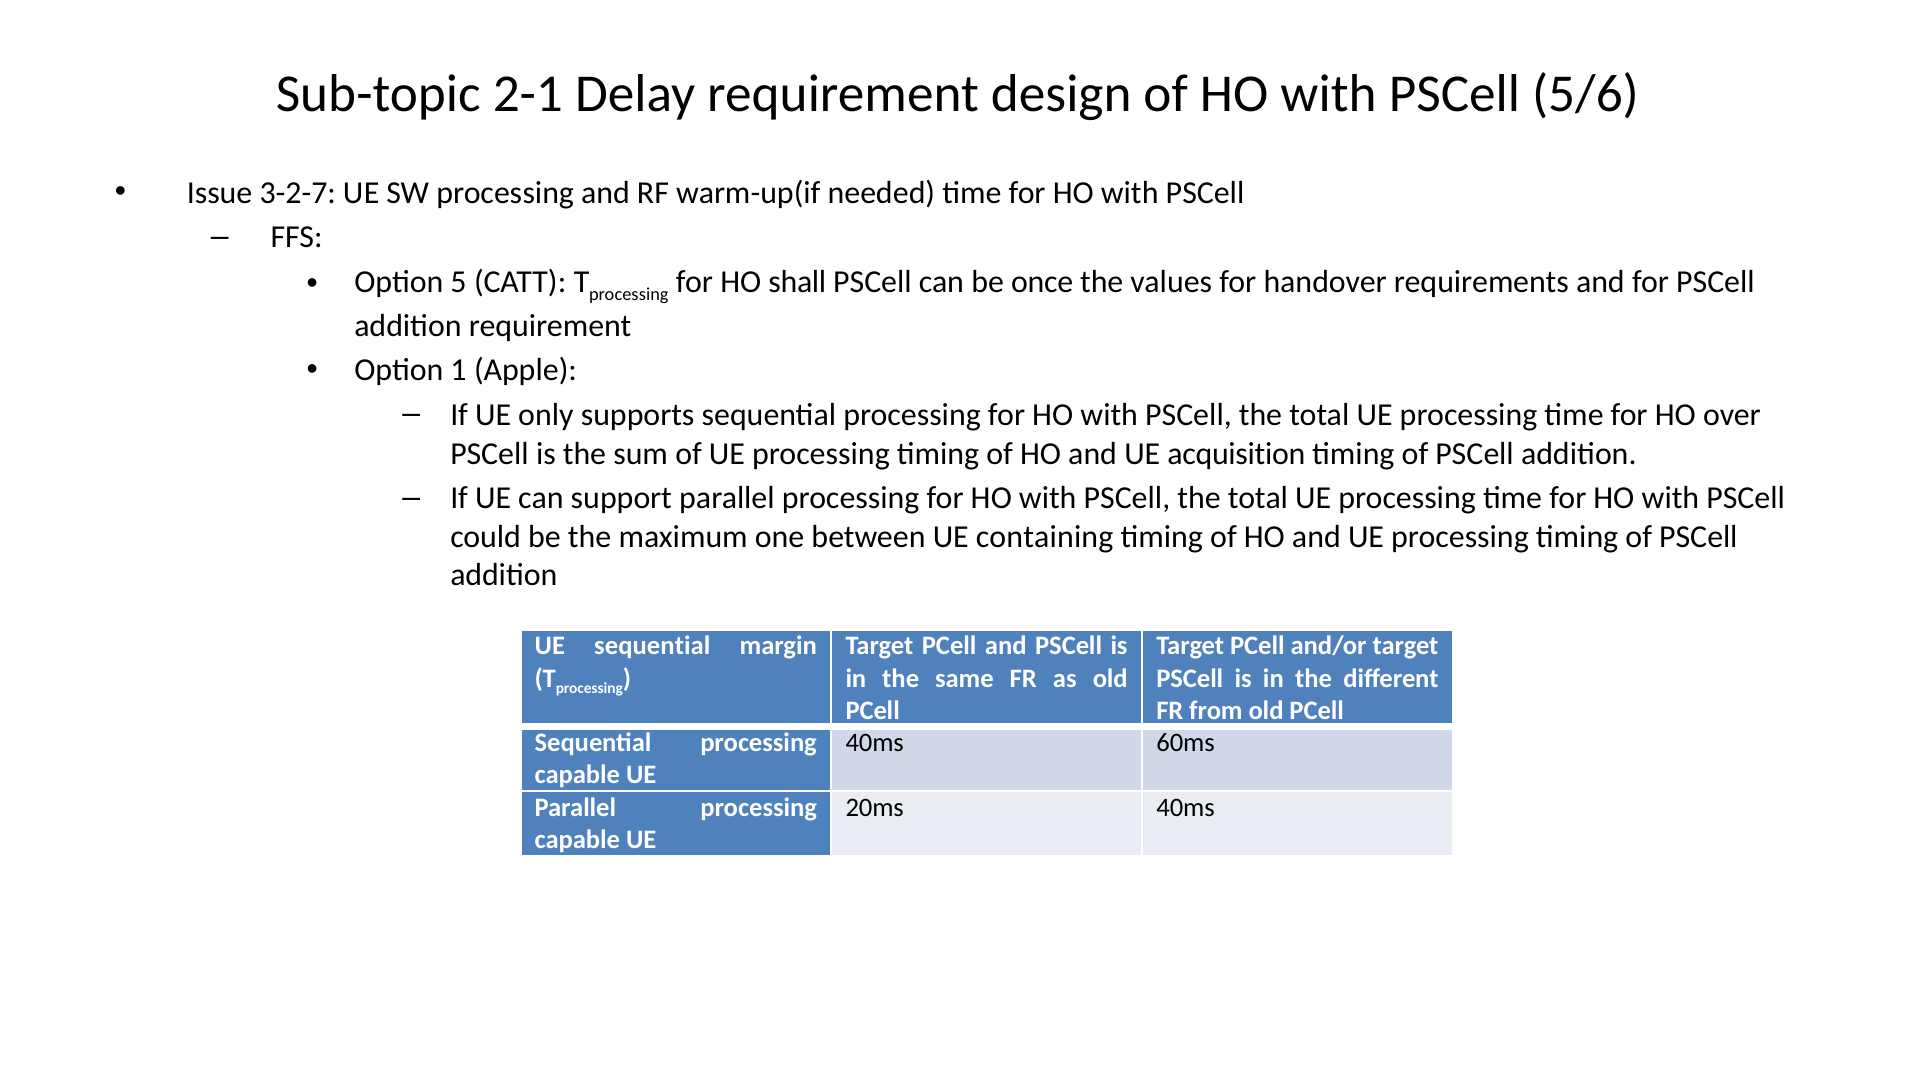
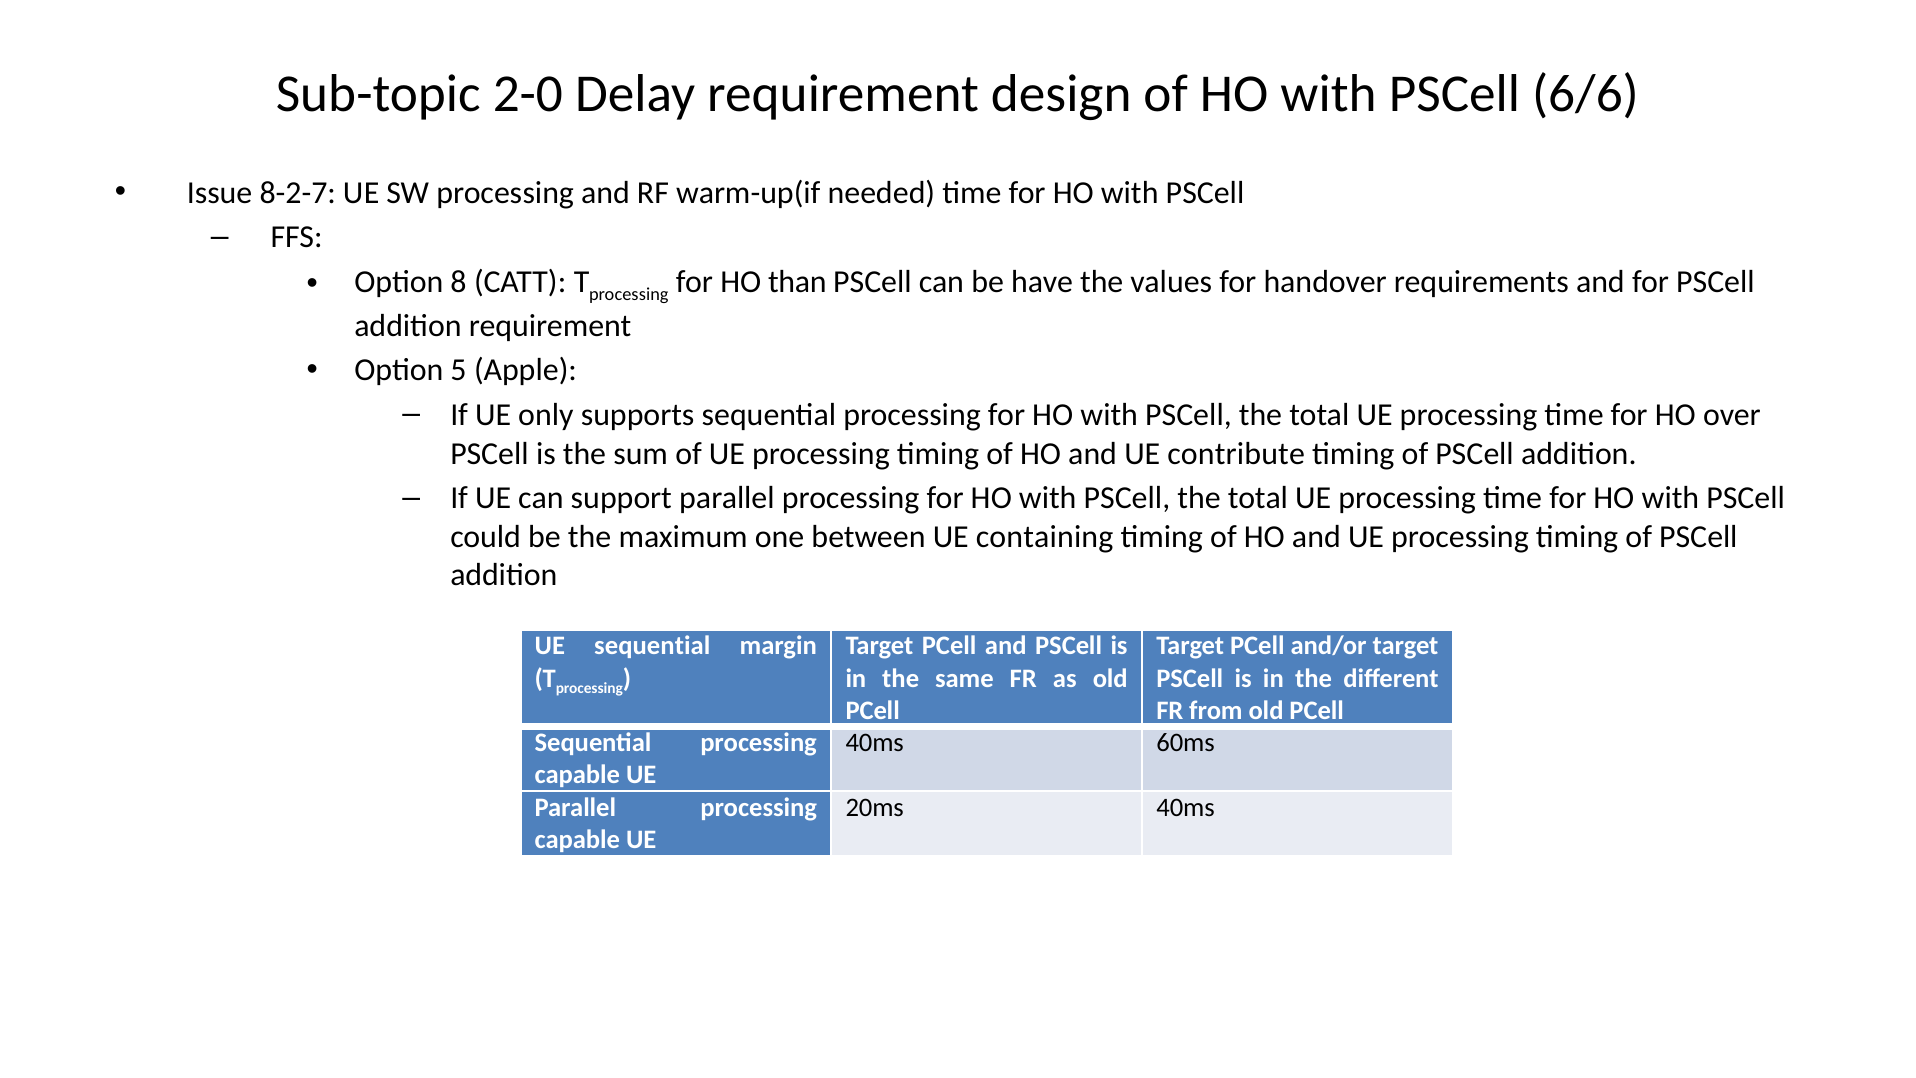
2-1: 2-1 -> 2-0
5/6: 5/6 -> 6/6
3-2-7: 3-2-7 -> 8-2-7
5: 5 -> 8
shall: shall -> than
once: once -> have
1: 1 -> 5
acquisition: acquisition -> contribute
